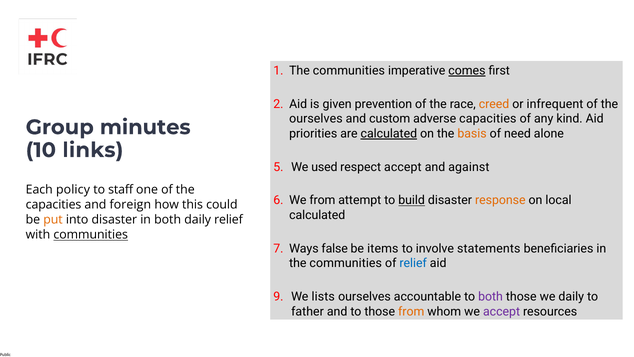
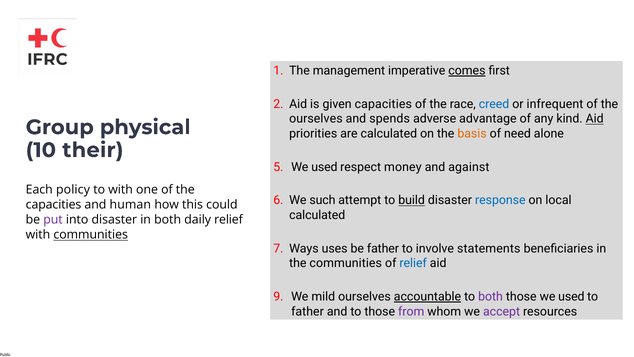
communities at (349, 71): communities -> management
given prevention: prevention -> capacities
creed colour: orange -> blue
custom: custom -> spends
adverse capacities: capacities -> advantage
Aid at (595, 119) underline: none -> present
minutes: minutes -> physical
calculated at (389, 134) underline: present -> none
links: links -> their
respect accept: accept -> money
to staff: staff -> with
We from: from -> such
response colour: orange -> blue
foreign: foreign -> human
put colour: orange -> purple
false: false -> uses
be items: items -> father
lists: lists -> mild
accountable underline: none -> present
those we daily: daily -> used
from at (411, 311) colour: orange -> purple
